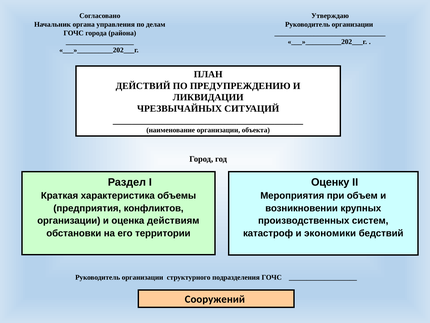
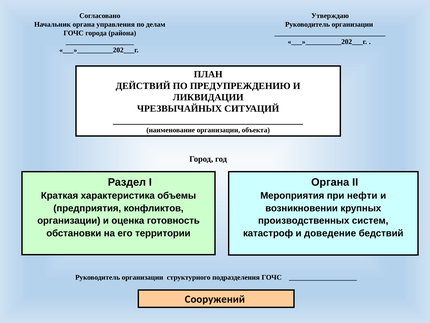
Оценку at (330, 182): Оценку -> Органа
объем: объем -> нефти
действиям: действиям -> готовность
экономики: экономики -> доведение
